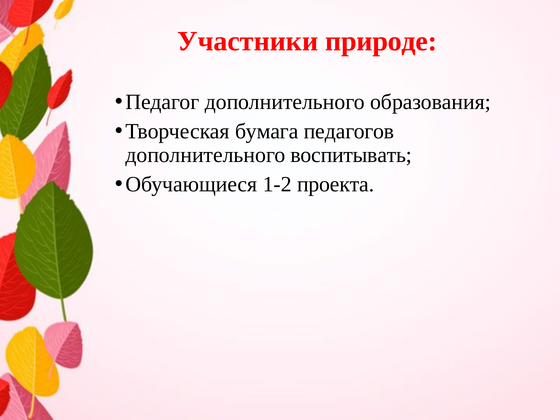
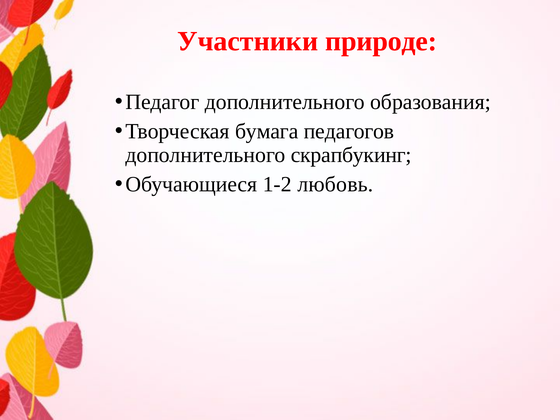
воспитывать: воспитывать -> скрапбукинг
проекта: проекта -> любовь
